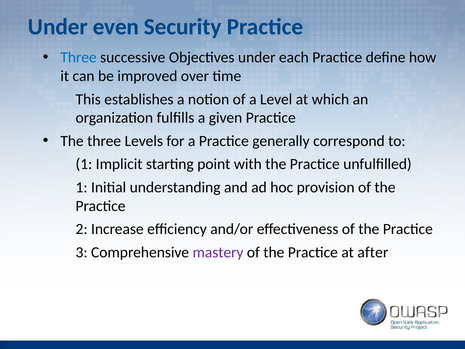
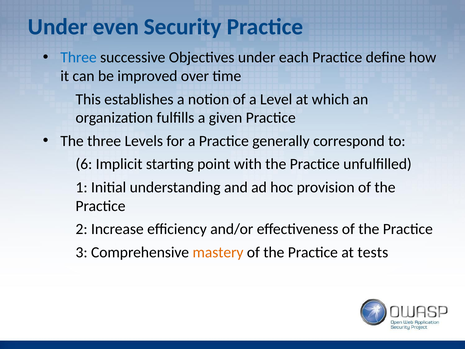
1 at (84, 164): 1 -> 6
mastery colour: purple -> orange
after: after -> tests
